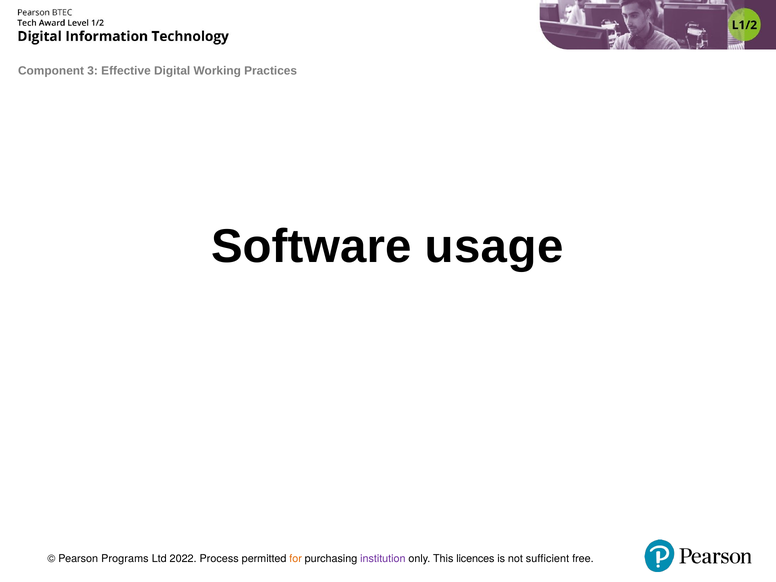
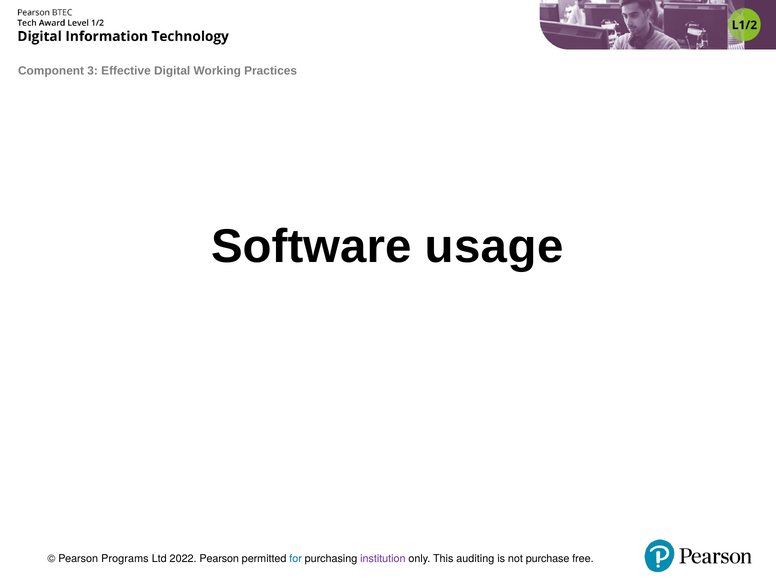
2022 Process: Process -> Pearson
for colour: orange -> blue
licences: licences -> auditing
sufficient: sufficient -> purchase
